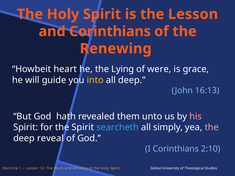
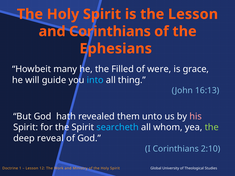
Renewing: Renewing -> Ephesians
heart: heart -> many
Lying: Lying -> Filled
into colour: yellow -> light blue
all deep: deep -> thing
simply: simply -> whom
the at (212, 127) colour: pink -> light green
